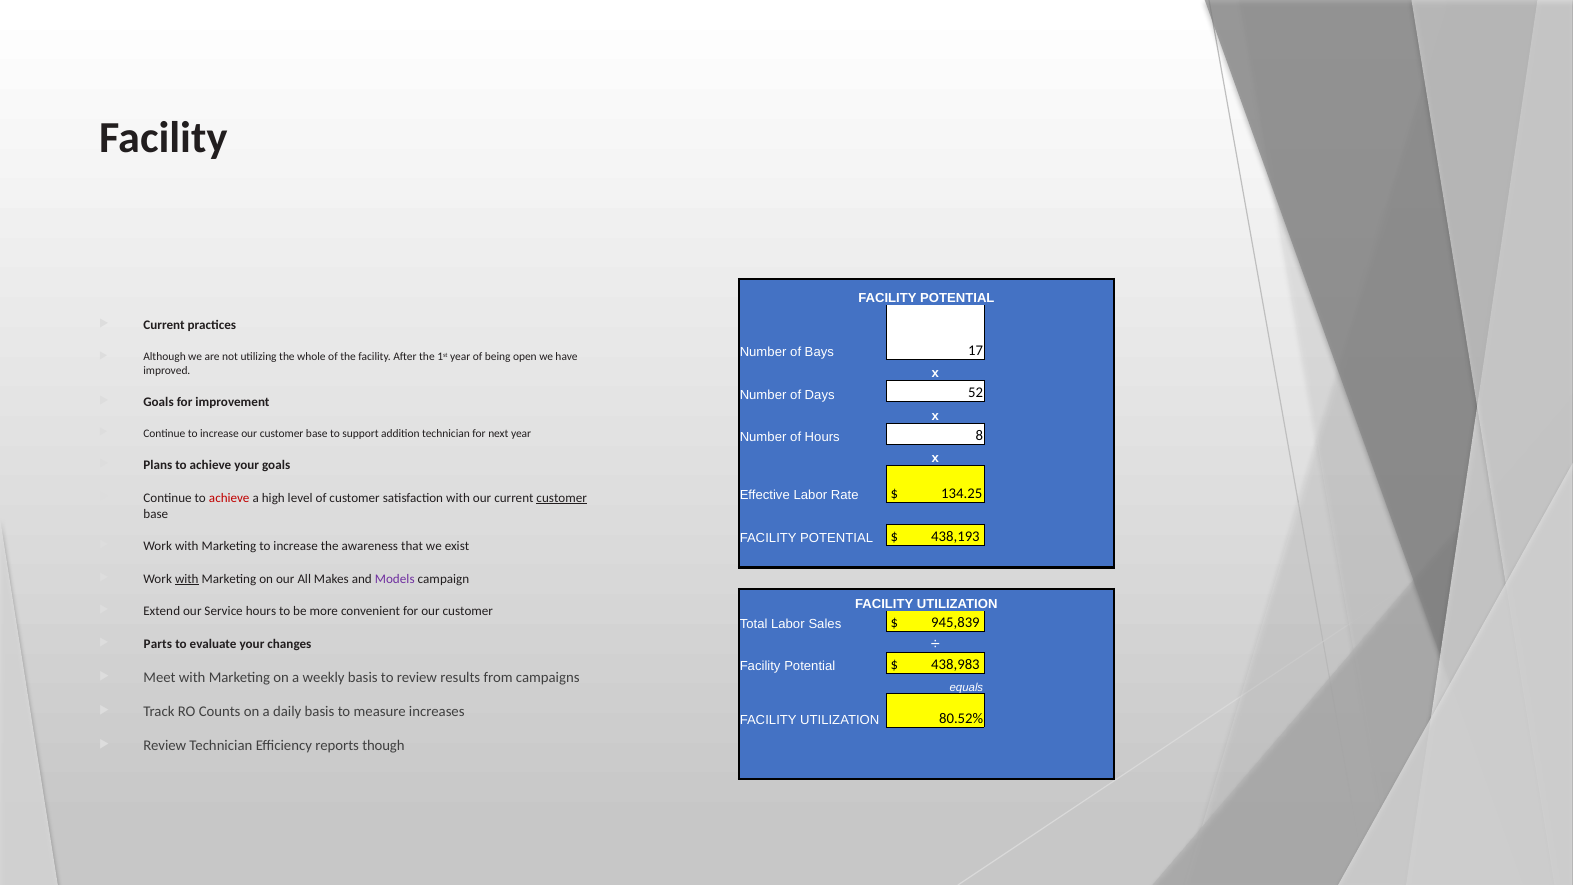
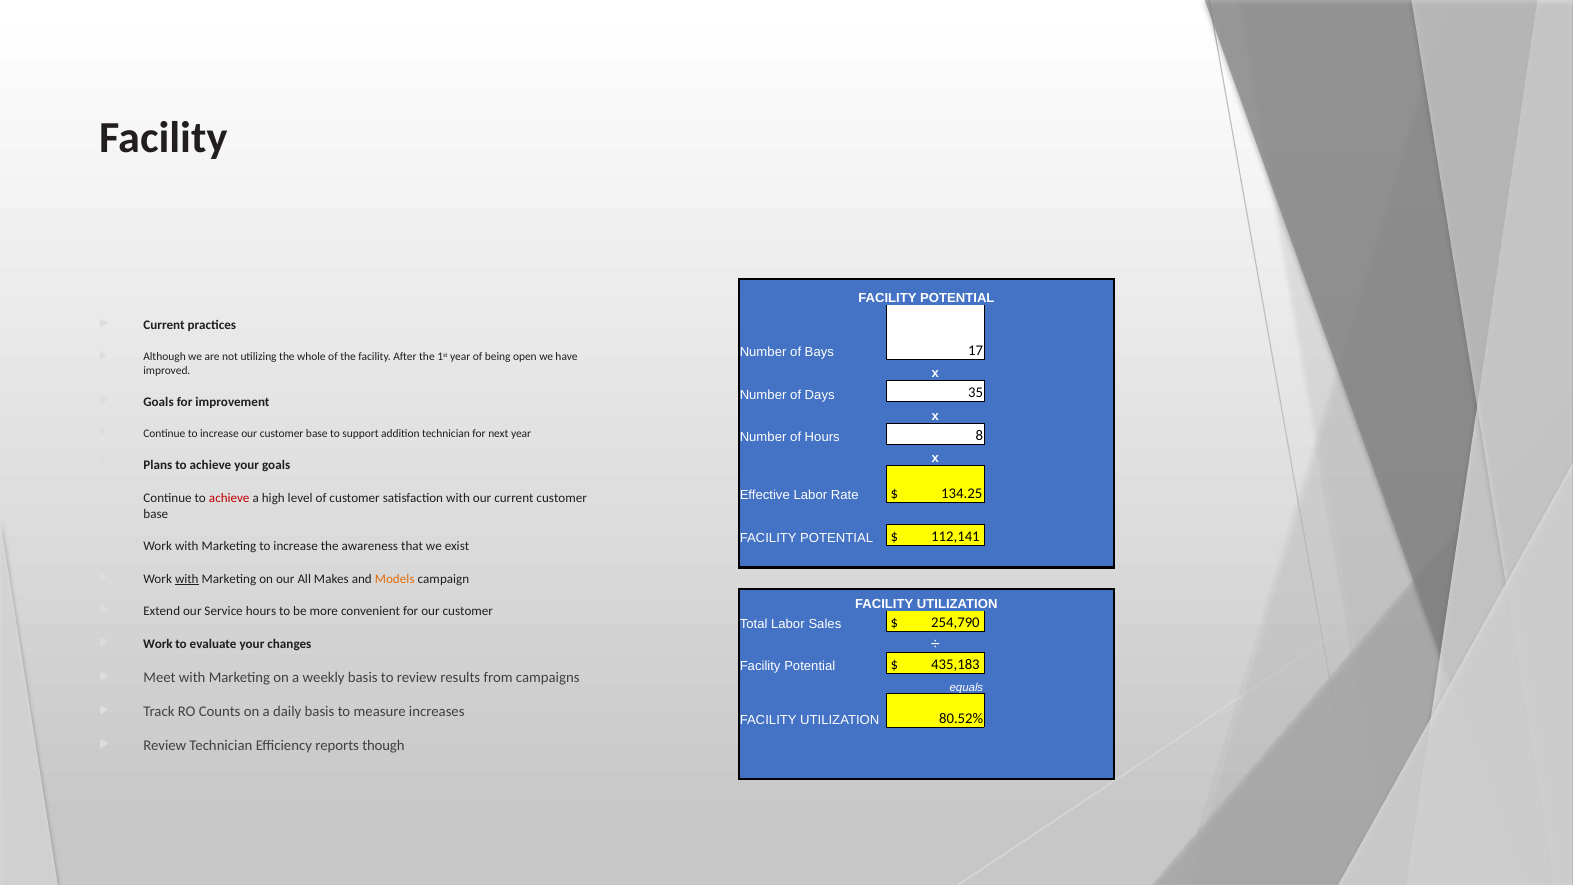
52: 52 -> 35
customer at (562, 498) underline: present -> none
438,193: 438,193 -> 112,141
Models colour: purple -> orange
945,839: 945,839 -> 254,790
Parts at (158, 644): Parts -> Work
438,983: 438,983 -> 435,183
